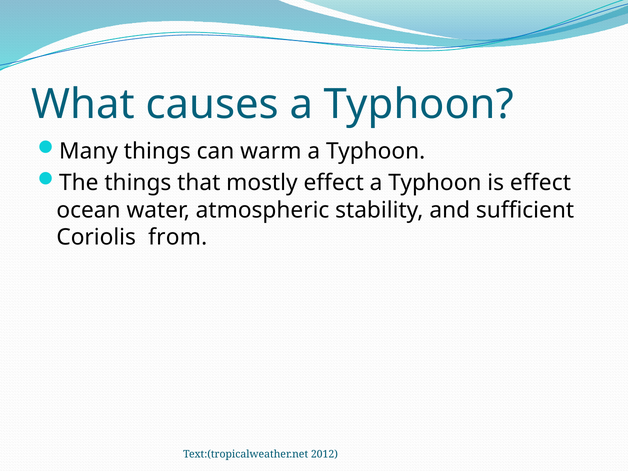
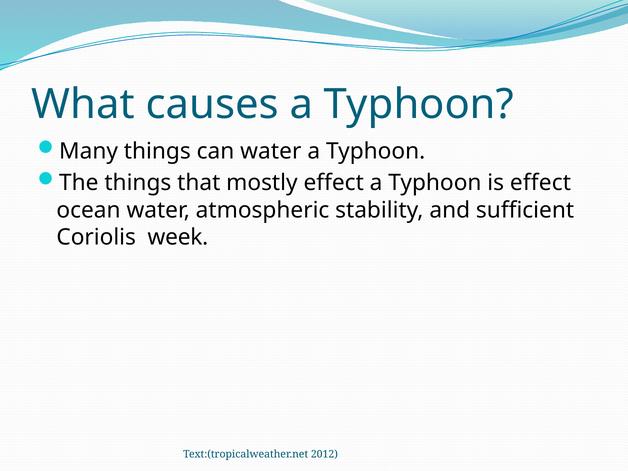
can warm: warm -> water
from: from -> week
